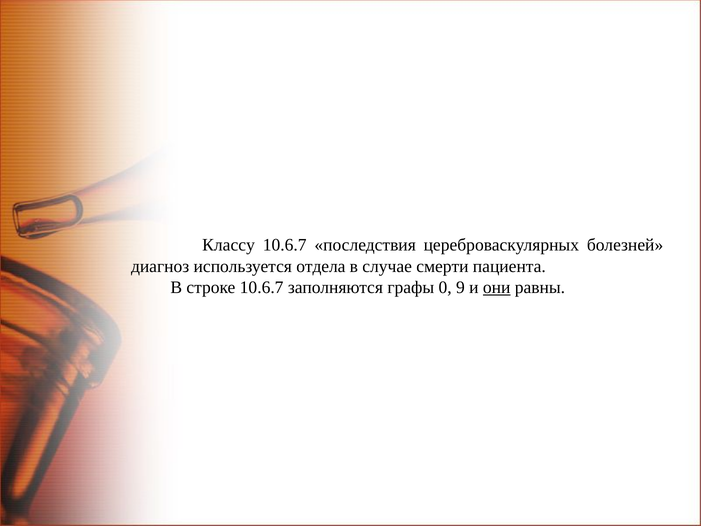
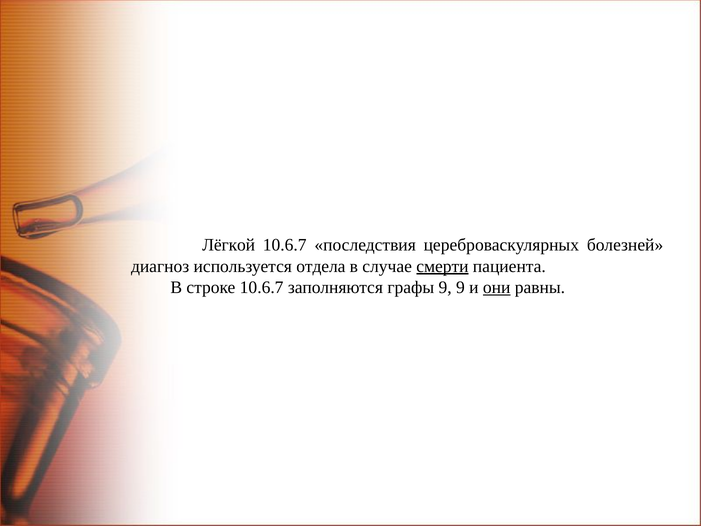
Классу: Классу -> Лёгкой
смерти underline: none -> present
графы 0: 0 -> 9
